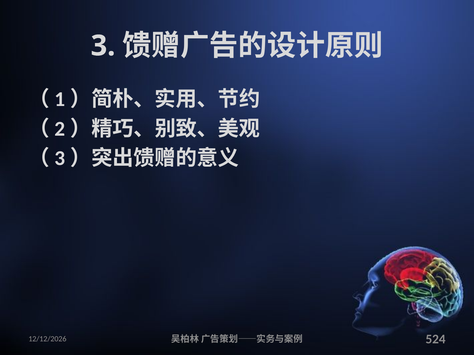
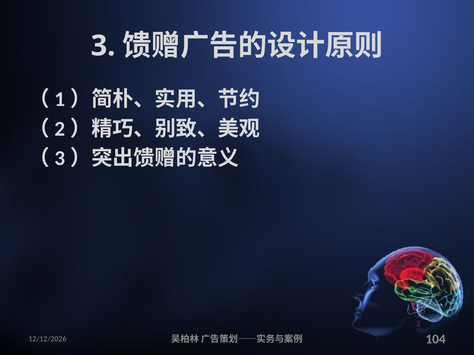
524: 524 -> 104
